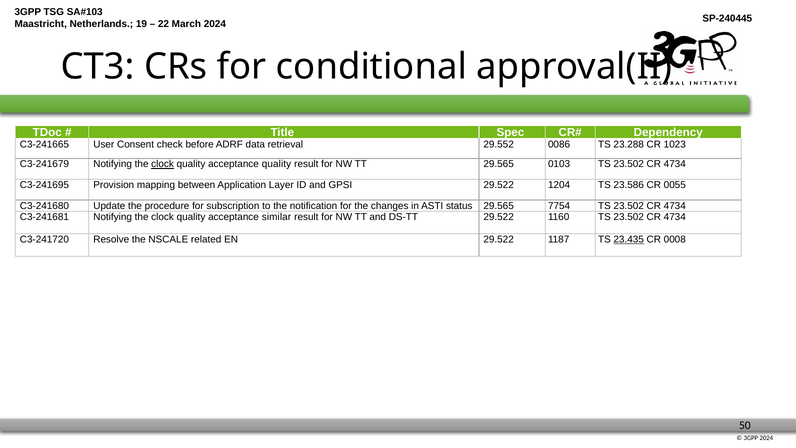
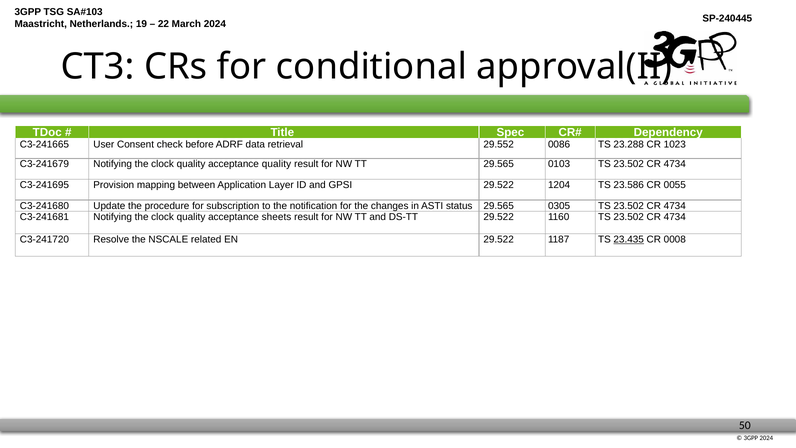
clock at (163, 164) underline: present -> none
7754: 7754 -> 0305
similar: similar -> sheets
